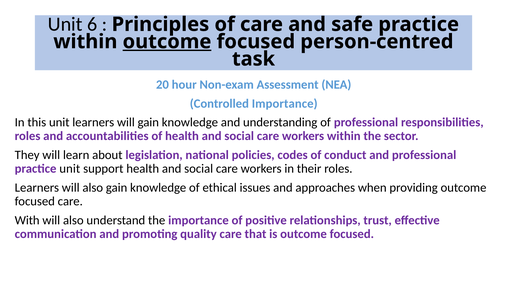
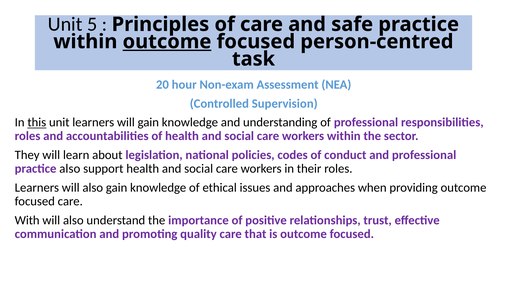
6: 6 -> 5
Controlled Importance: Importance -> Supervision
this underline: none -> present
practice unit: unit -> also
